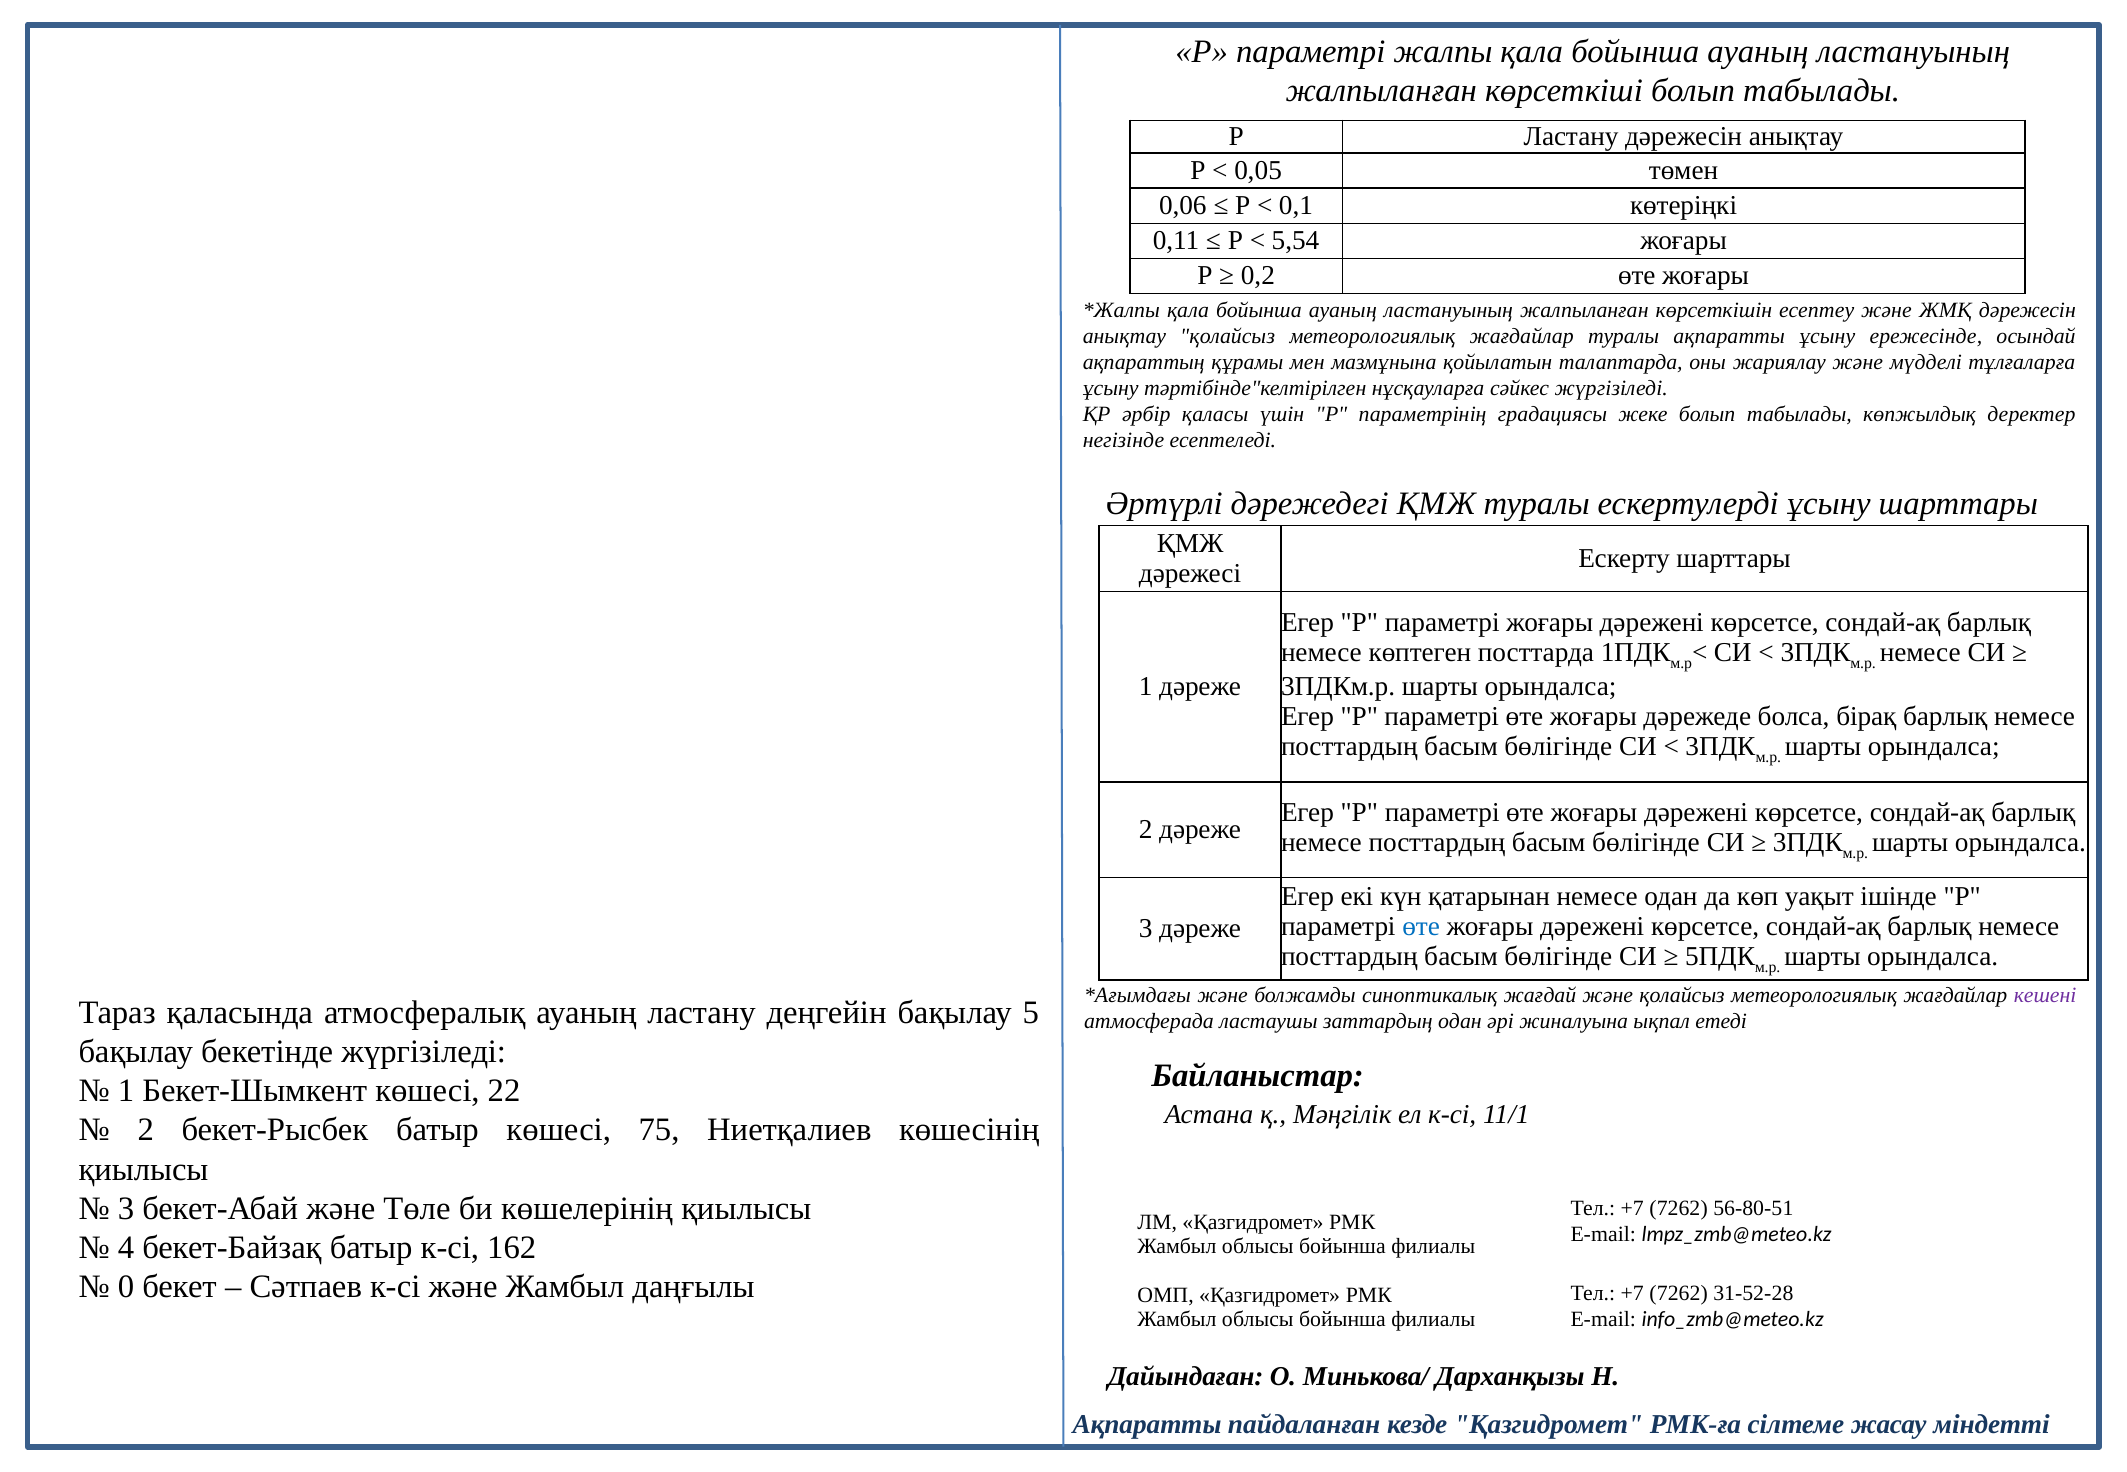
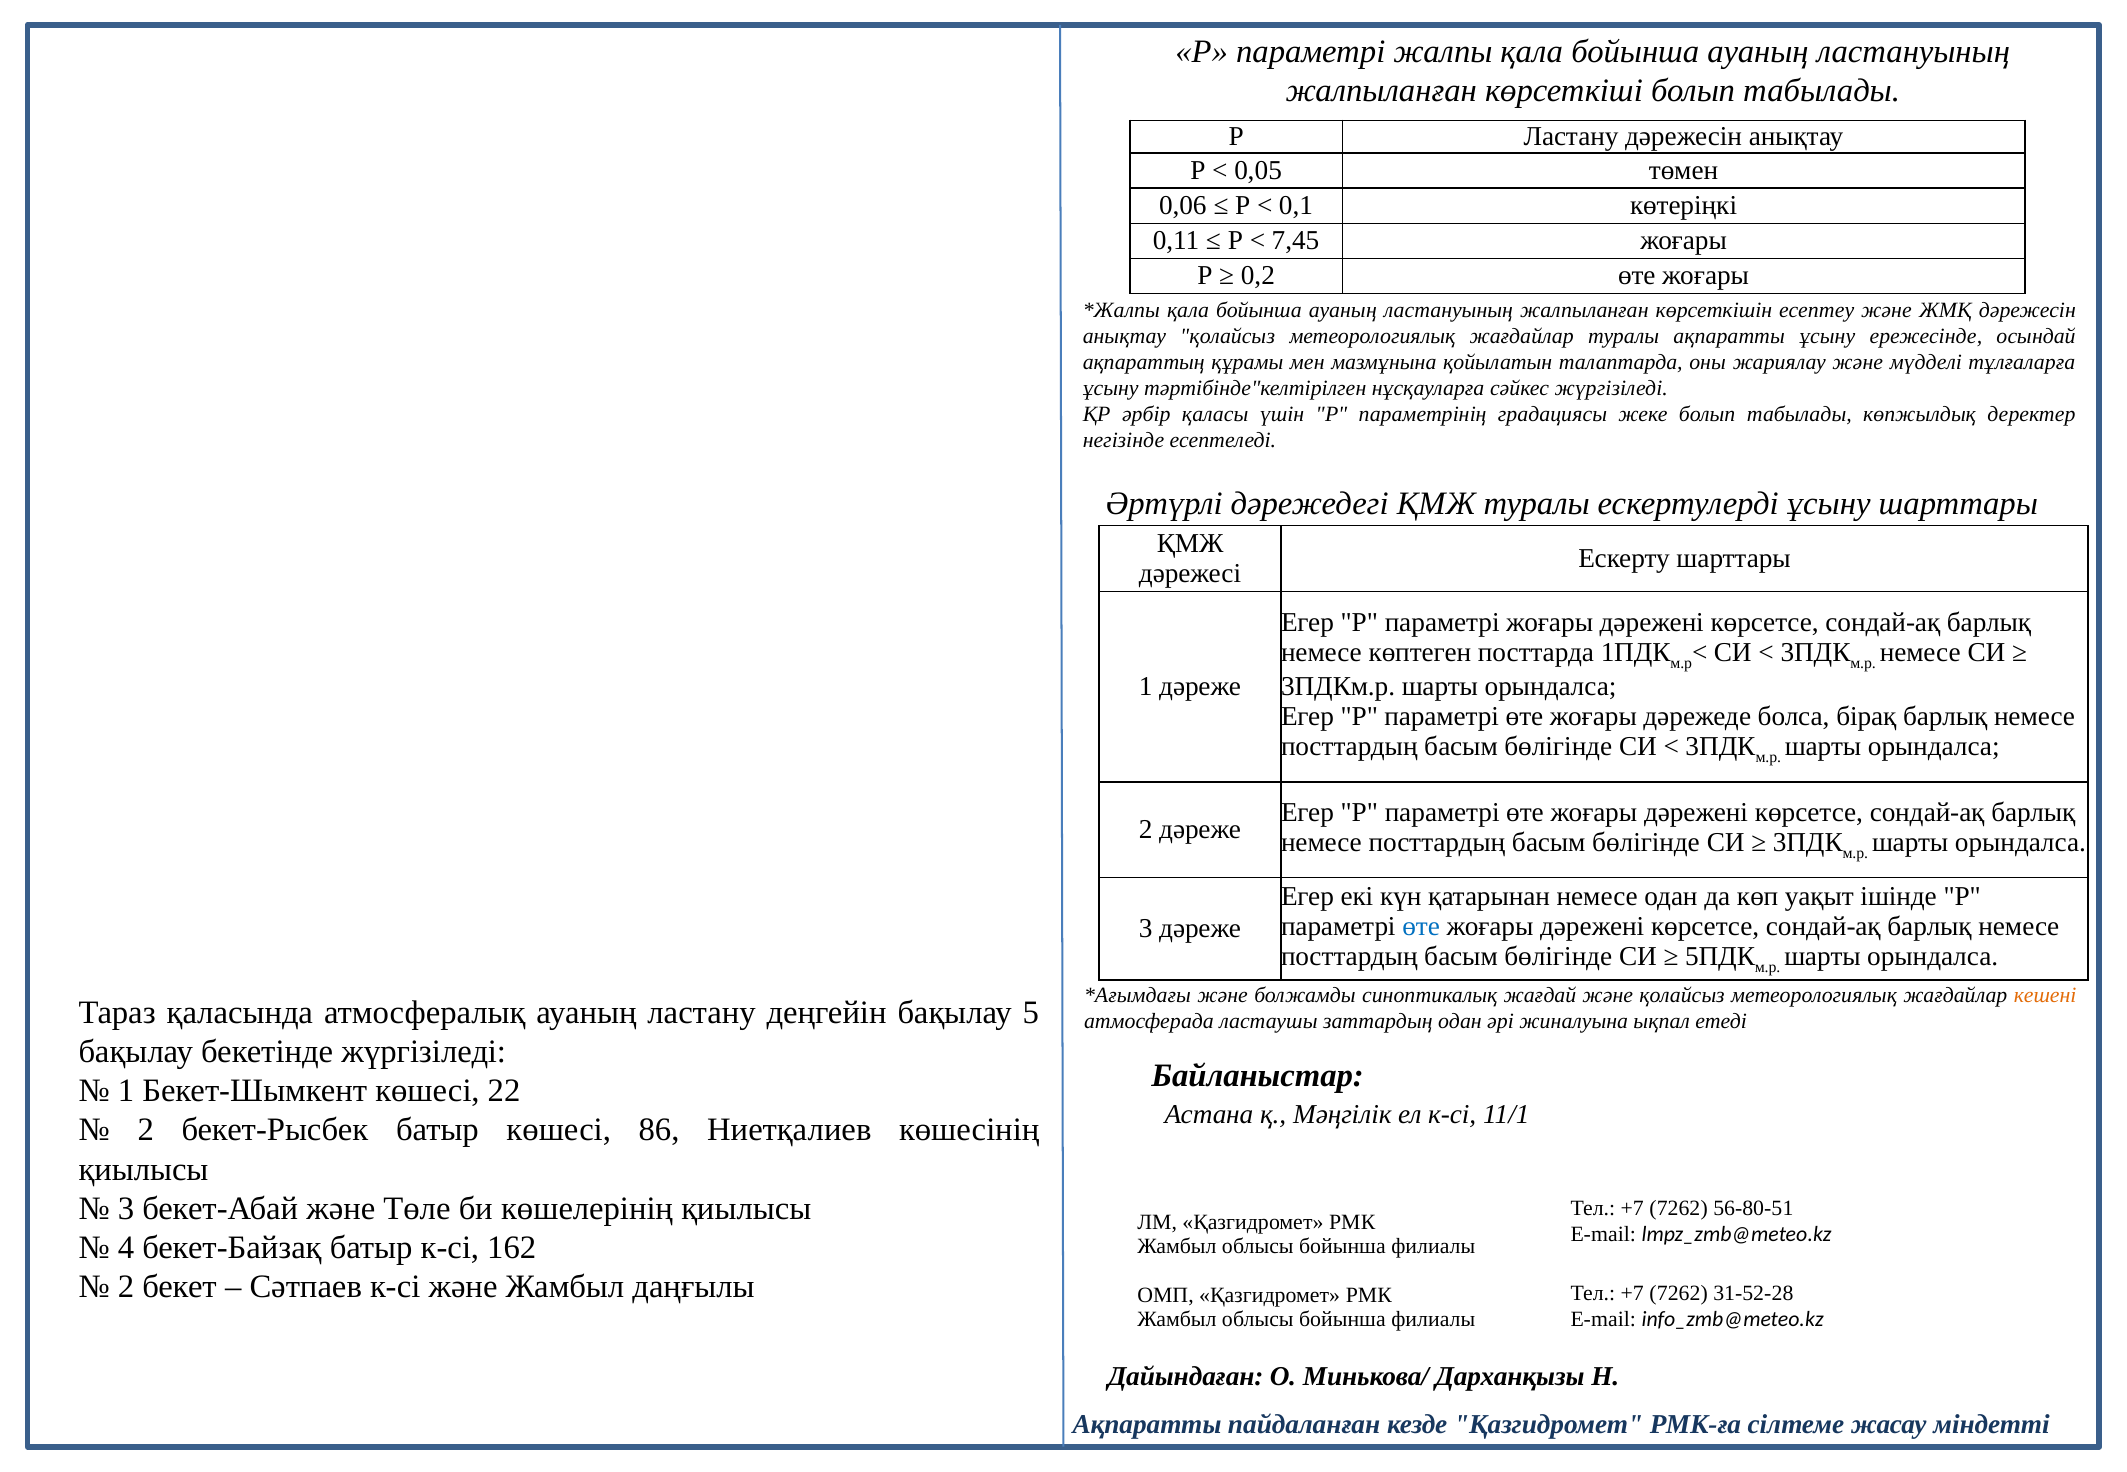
5,54: 5,54 -> 7,45
кешені colour: purple -> orange
75: 75 -> 86
0 at (126, 1288): 0 -> 2
